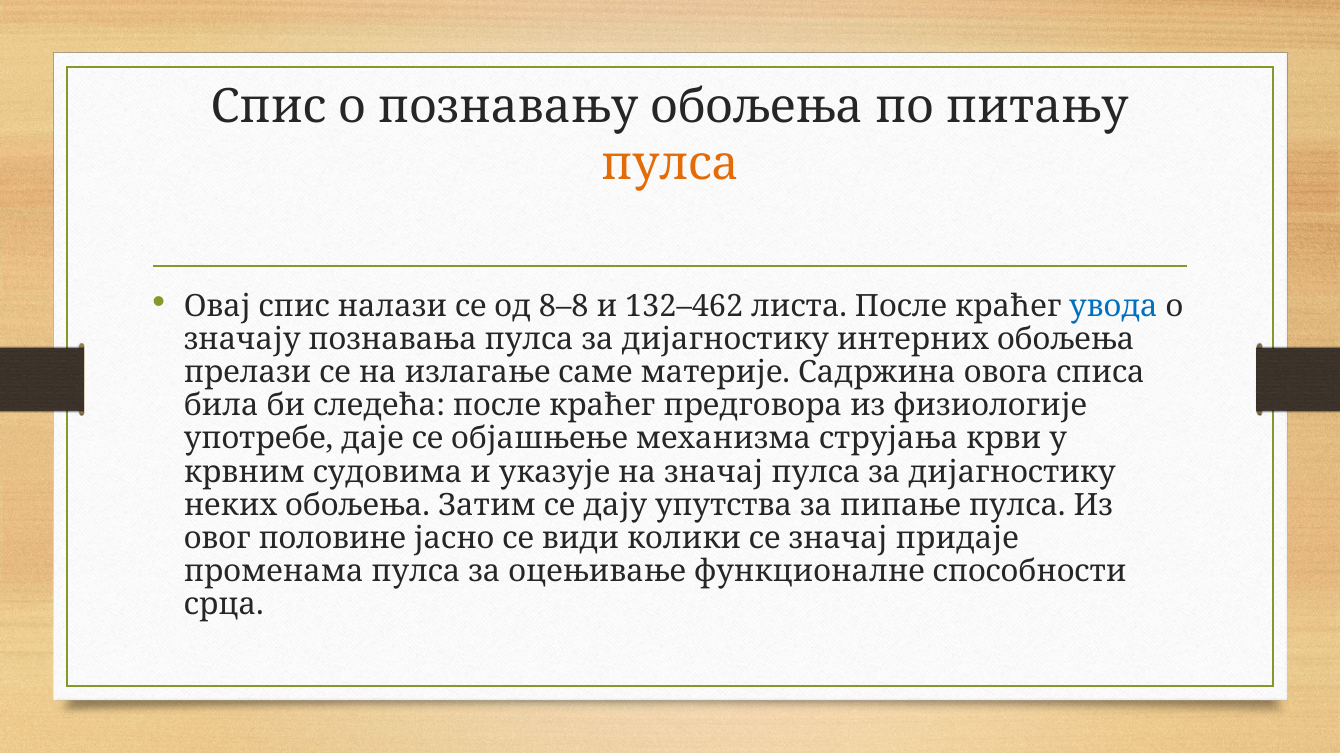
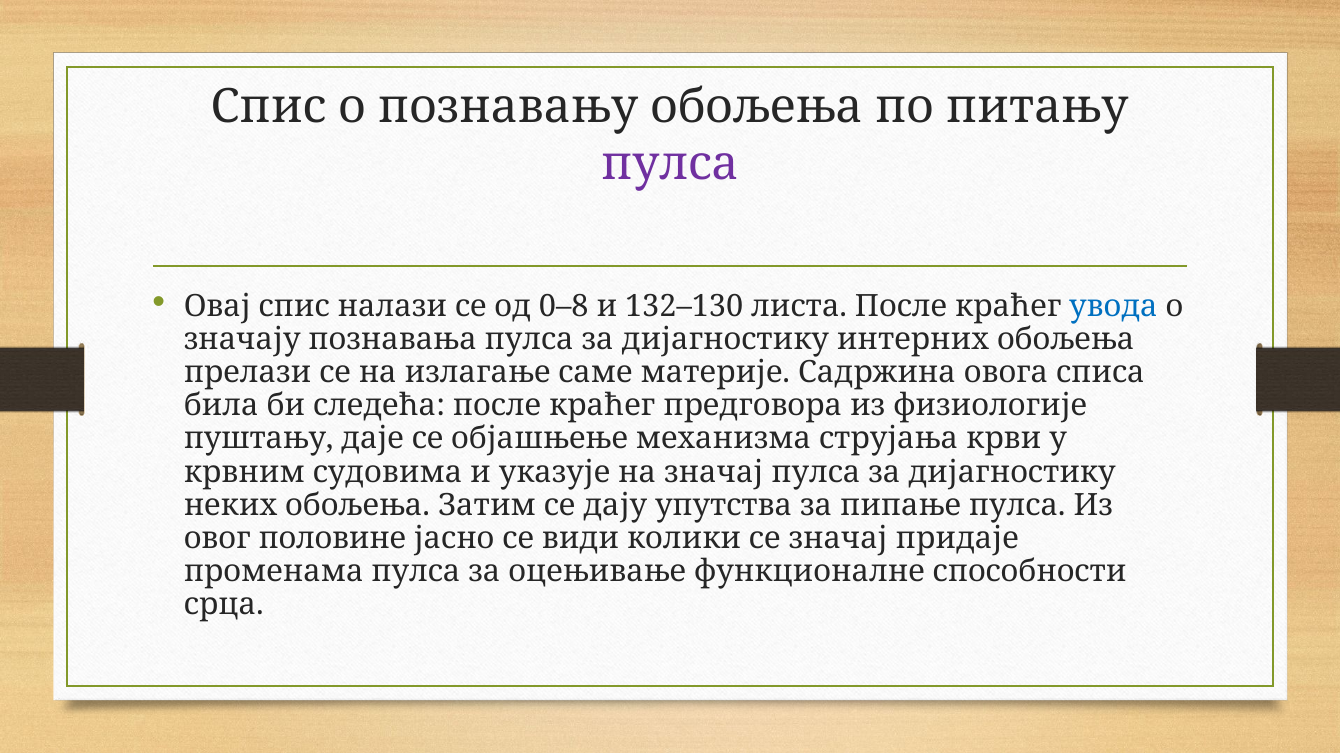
пулса at (670, 164) colour: orange -> purple
8–8: 8–8 -> 0–8
132–462: 132–462 -> 132–130
употребе: употребе -> пуштању
